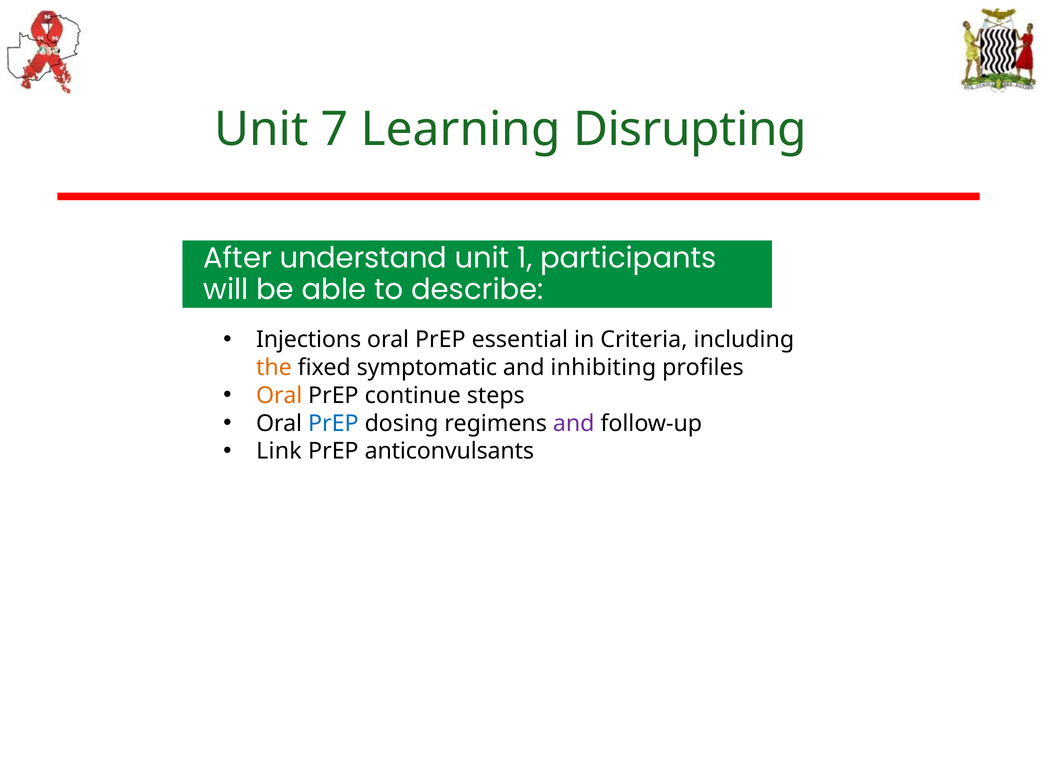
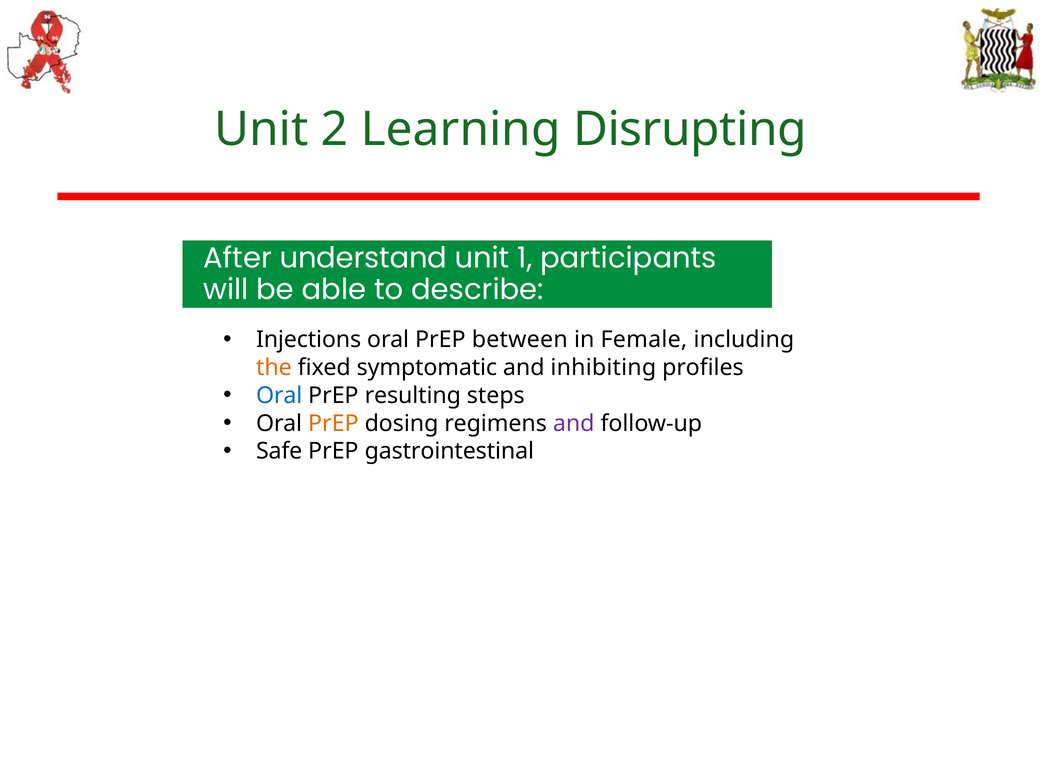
7: 7 -> 2
essential: essential -> between
Criteria: Criteria -> Female
Oral at (279, 396) colour: orange -> blue
continue: continue -> resulting
PrEP at (333, 424) colour: blue -> orange
Link: Link -> Safe
anticonvulsants: anticonvulsants -> gastrointestinal
